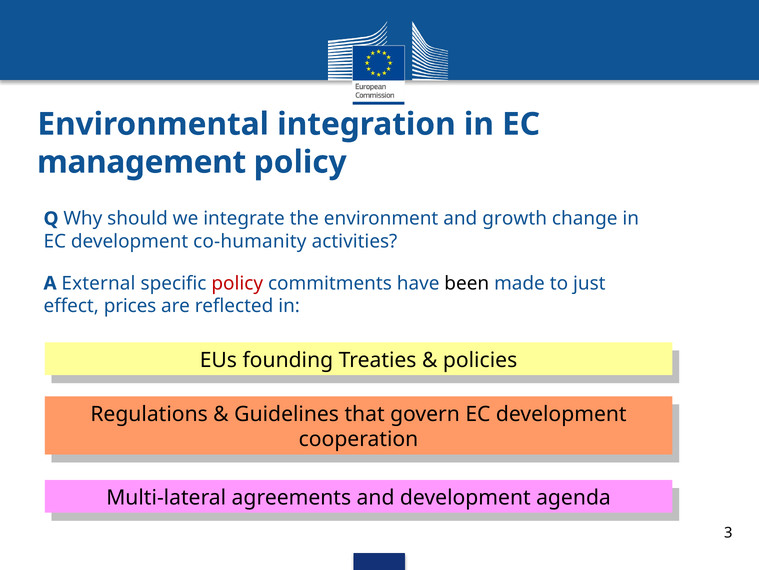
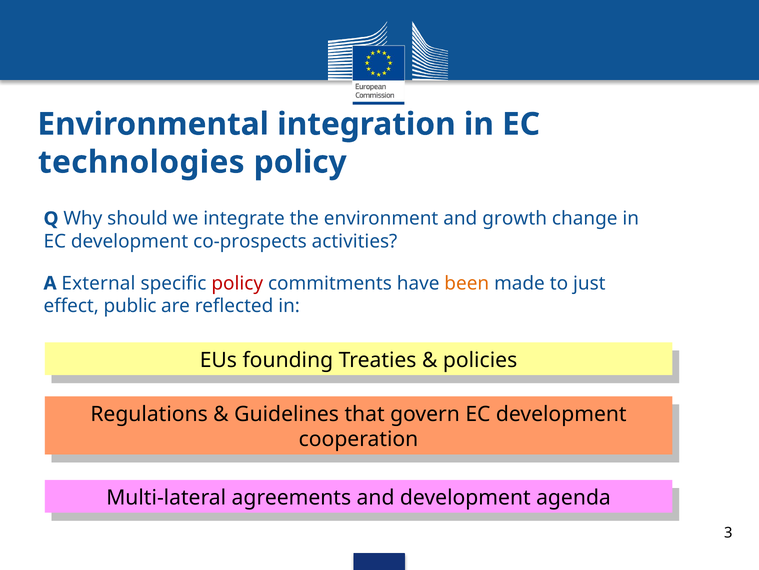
management: management -> technologies
co-humanity: co-humanity -> co-prospects
been colour: black -> orange
prices: prices -> public
